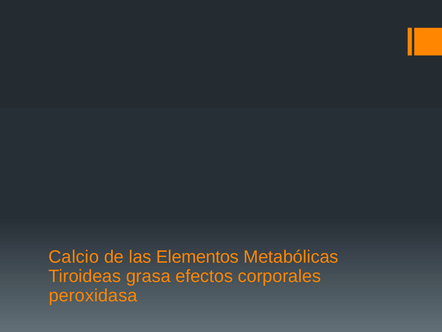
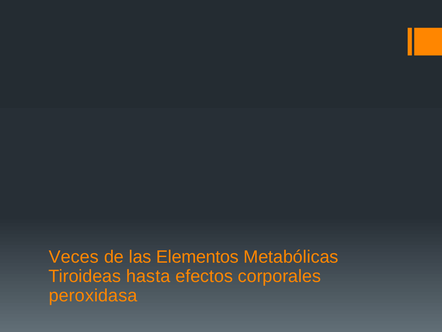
Calcio: Calcio -> Veces
grasa: grasa -> hasta
